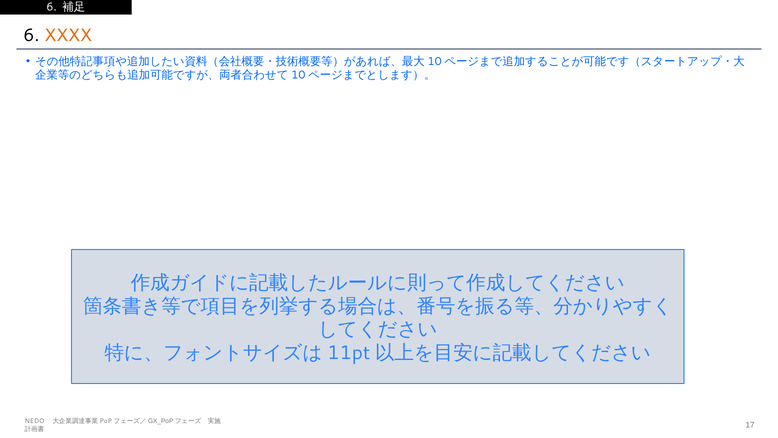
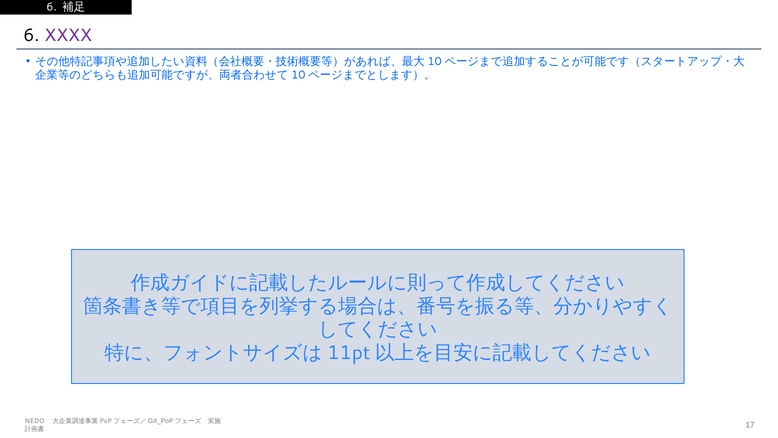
XXXX colour: orange -> purple
